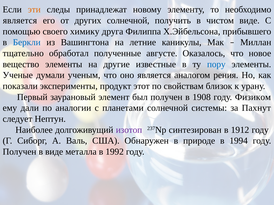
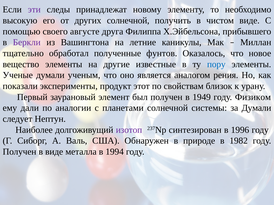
эти colour: orange -> purple
является at (20, 21): является -> высокую
химику: химику -> августе
Беркли colour: blue -> purple
августе: августе -> фунтов
1908: 1908 -> 1949
за Пахнут: Пахнут -> Думали
1912: 1912 -> 1996
1994: 1994 -> 1982
1992: 1992 -> 1994
